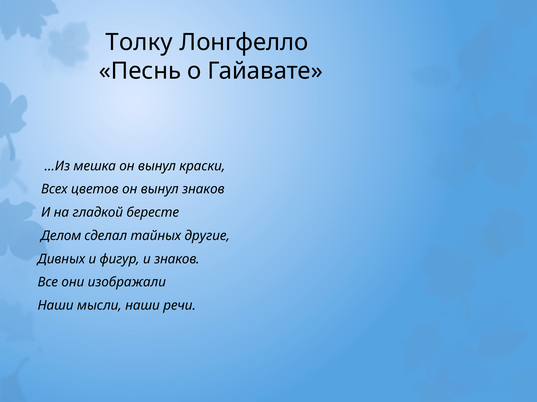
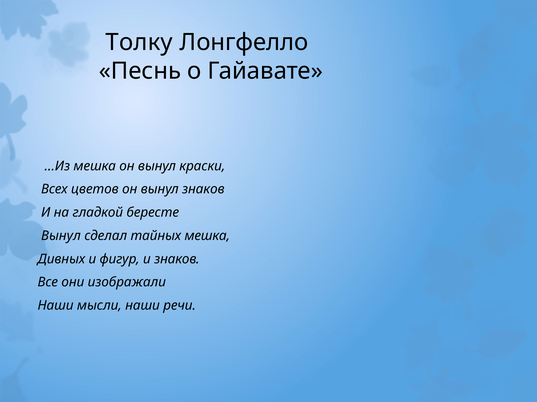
Делом at (61, 236): Делом -> Вынул
тайных другие: другие -> мешка
